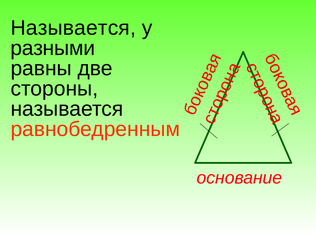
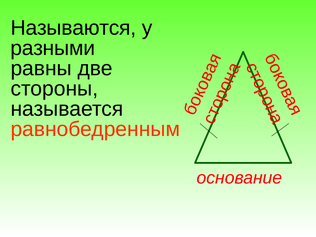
Называется at (73, 28): Называется -> Называются
